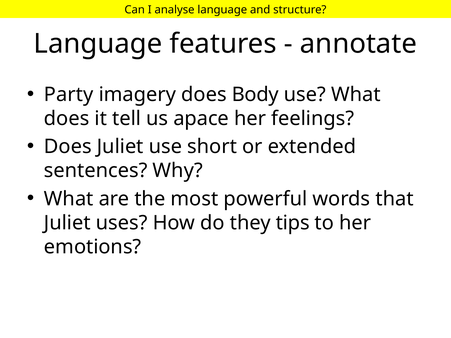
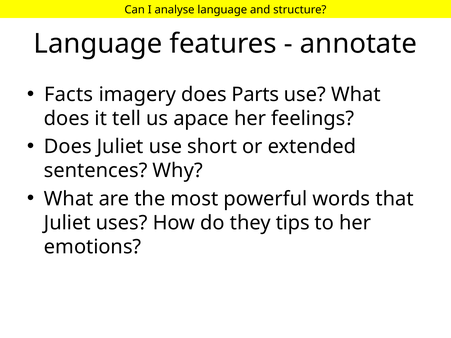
Party: Party -> Facts
Body: Body -> Parts
